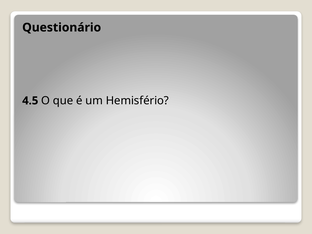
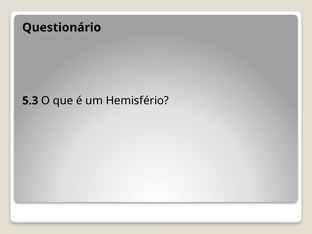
4.5: 4.5 -> 5.3
